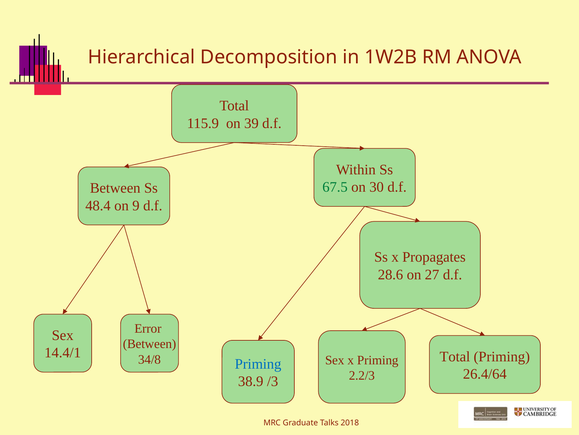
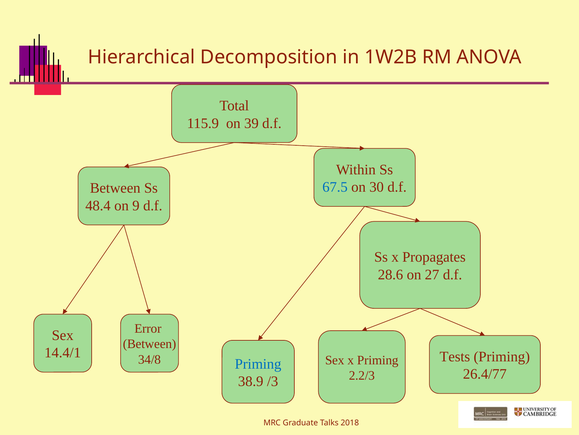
67.5 colour: green -> blue
Total at (455, 356): Total -> Tests
26.4/64: 26.4/64 -> 26.4/77
